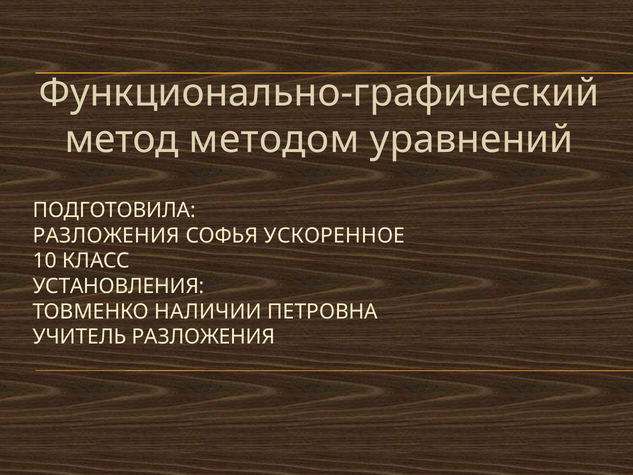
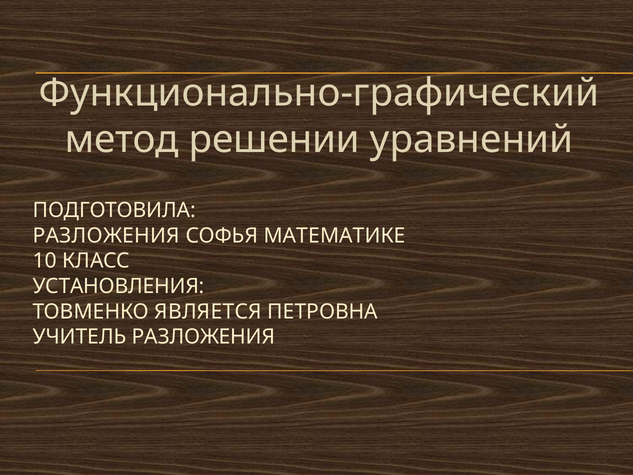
методом: методом -> решении
УСКОРЕННОЕ: УСКОРЕННОЕ -> МАТЕМАТИКЕ
НАЛИЧИИ: НАЛИЧИИ -> ЯВЛЯЕТСЯ
